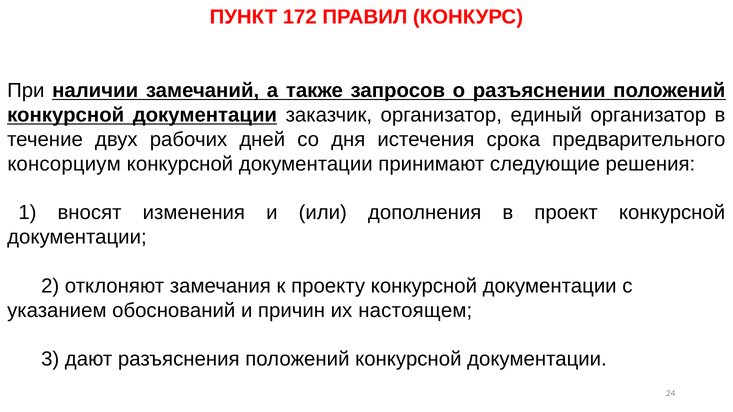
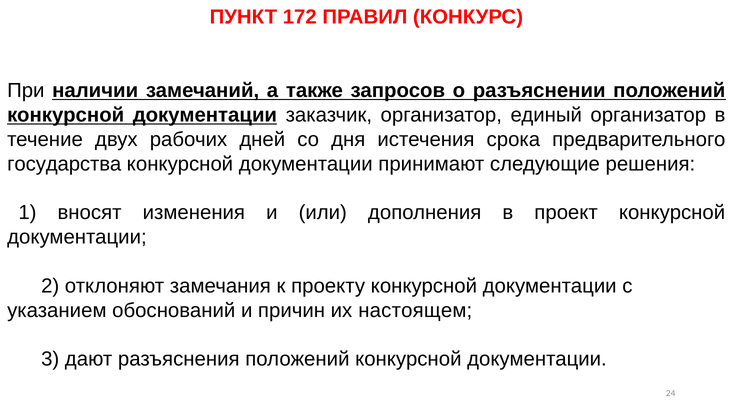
консорциум: консорциум -> государства
